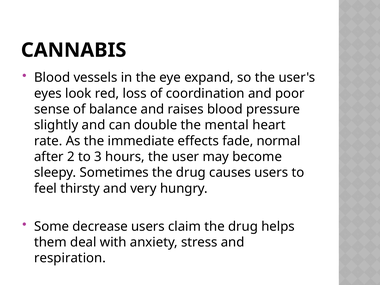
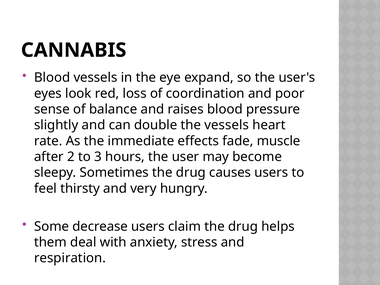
the mental: mental -> vessels
normal: normal -> muscle
